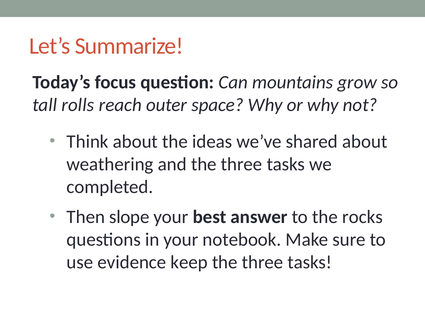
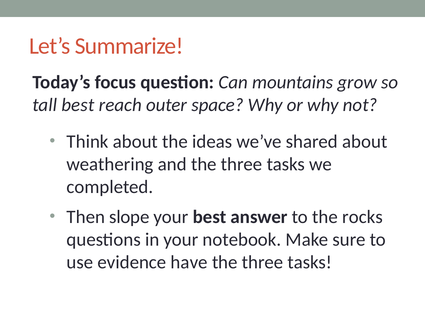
tall rolls: rolls -> best
keep: keep -> have
